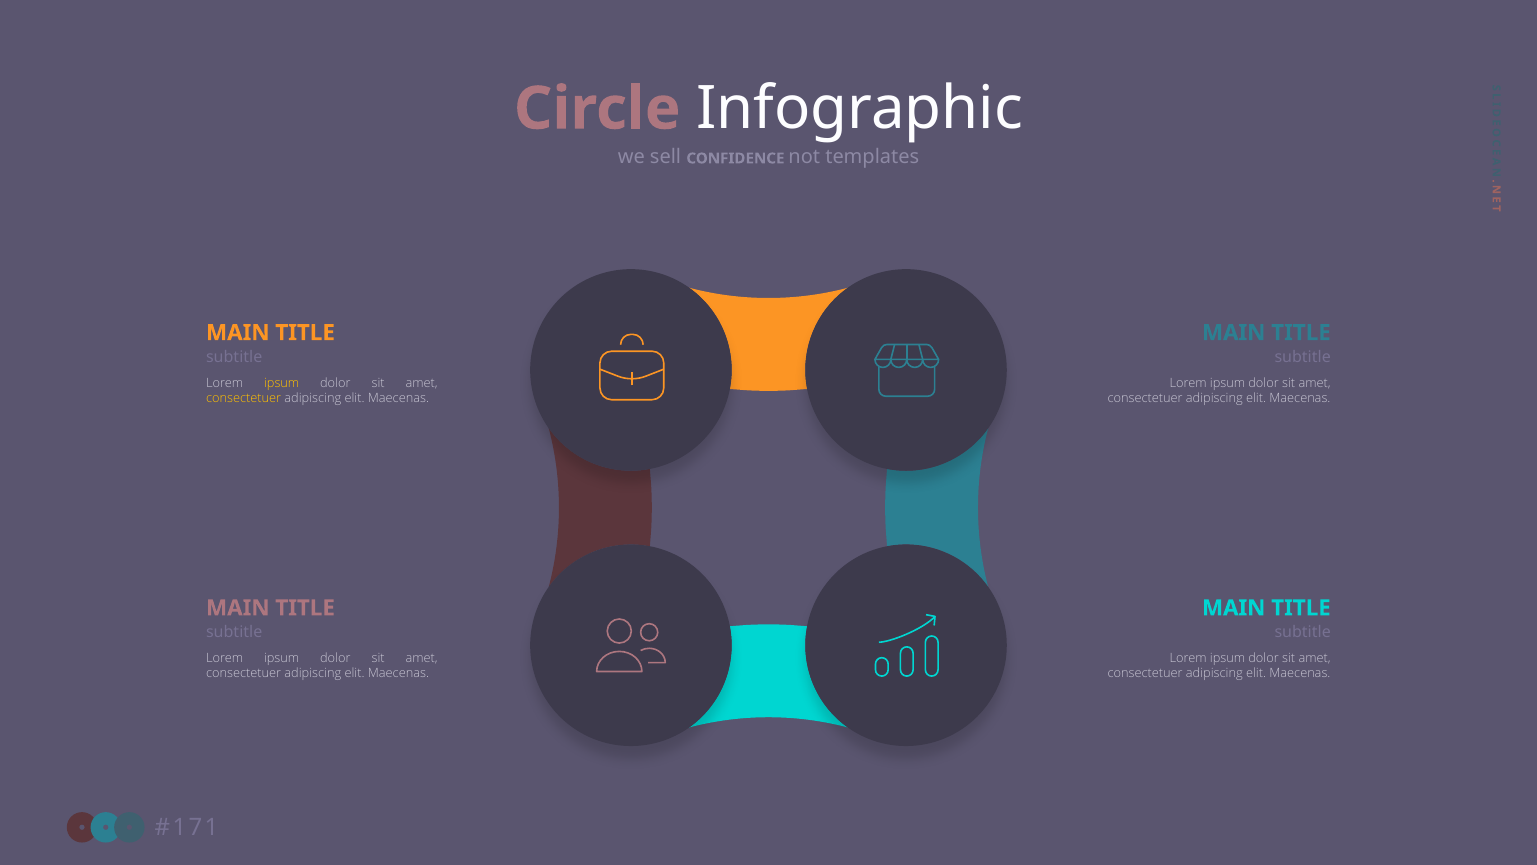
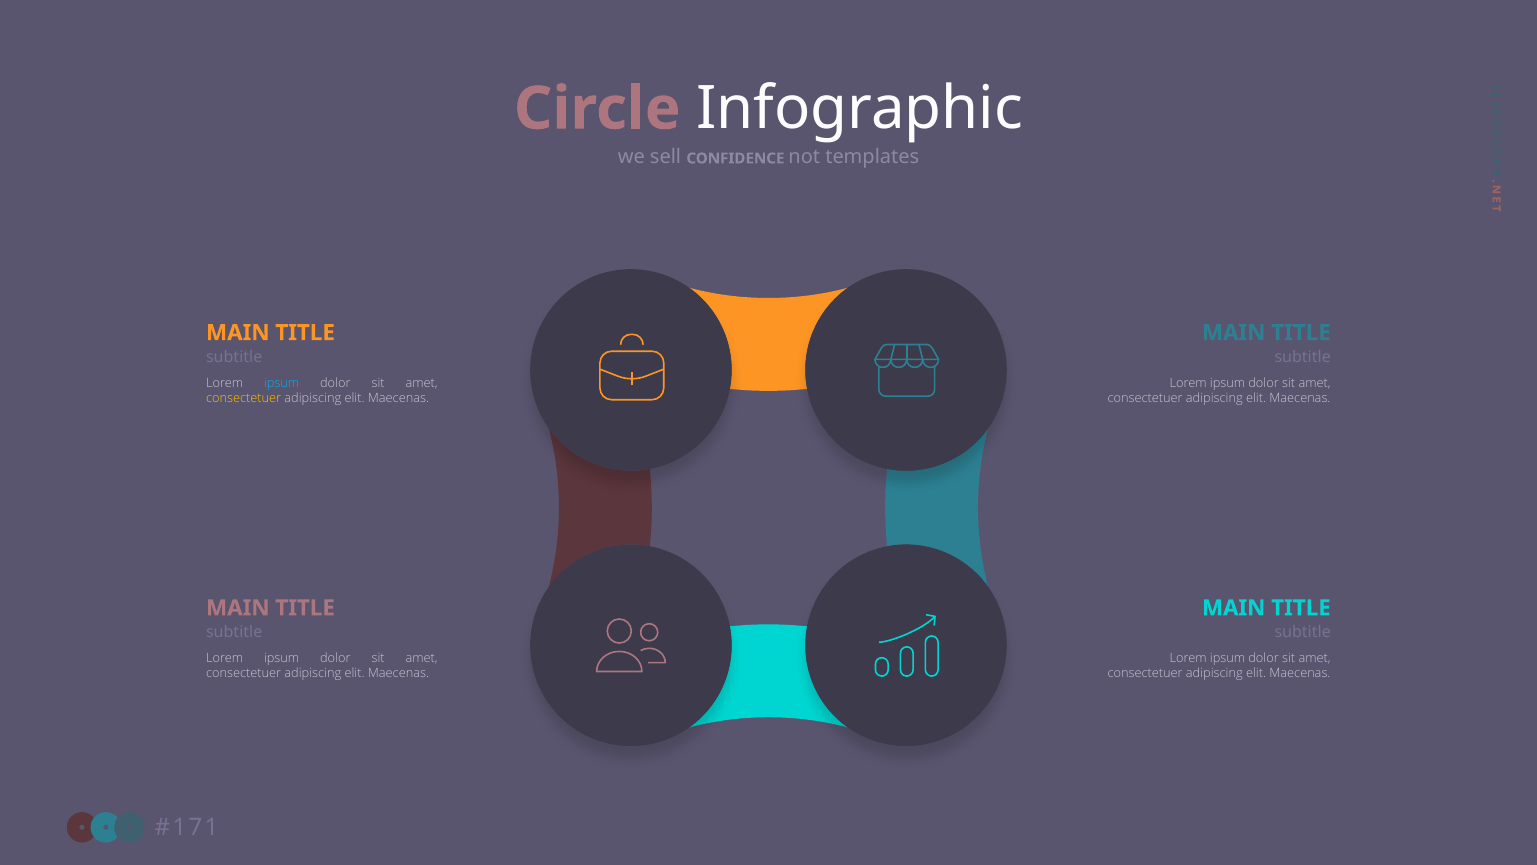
ipsum at (282, 383) colour: yellow -> light blue
